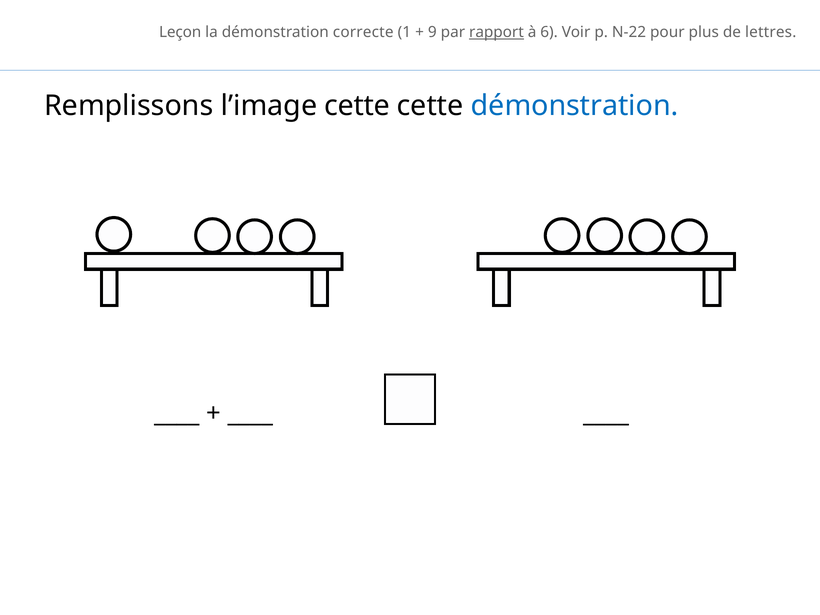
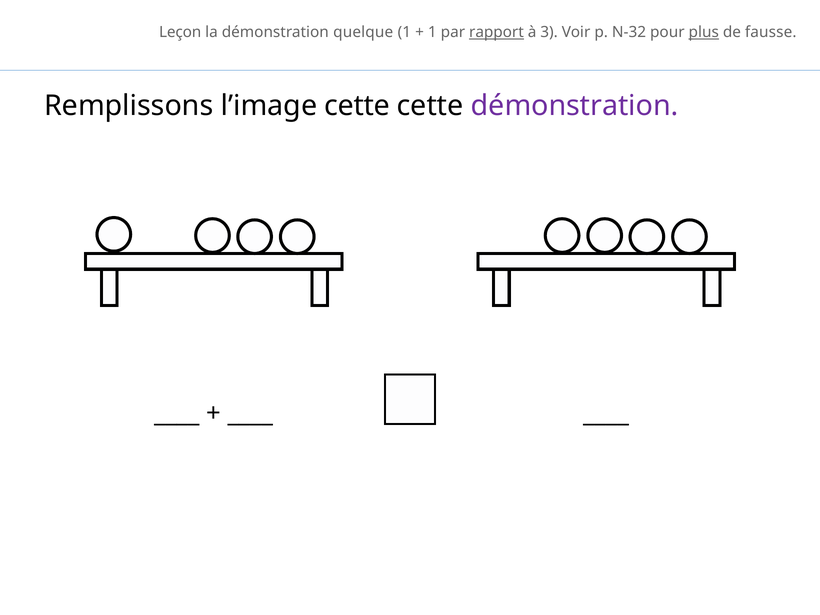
correcte: correcte -> quelque
9 at (432, 32): 9 -> 1
6: 6 -> 3
N-22: N-22 -> N-32
plus underline: none -> present
lettres: lettres -> fausse
démonstration at (575, 106) colour: blue -> purple
